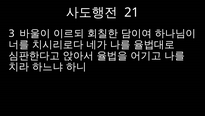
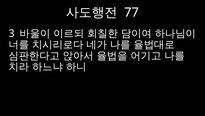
21: 21 -> 77
